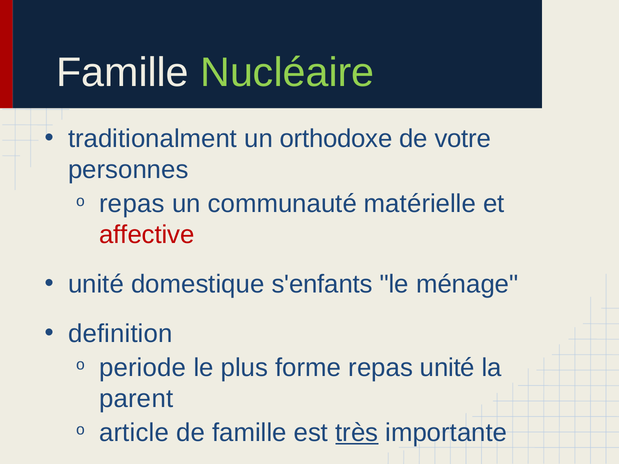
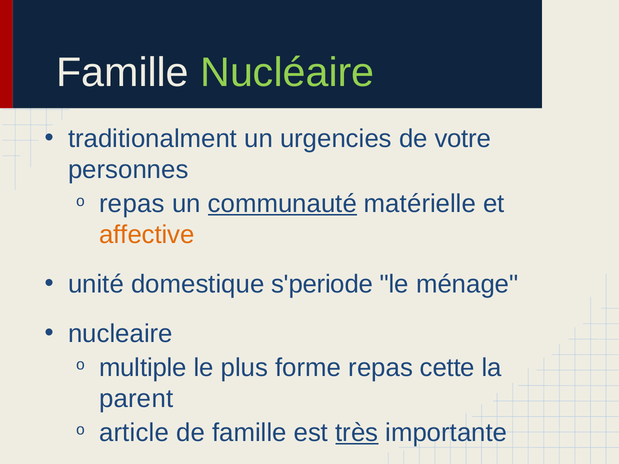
orthodoxe: orthodoxe -> urgencies
communauté underline: none -> present
affective colour: red -> orange
s'enfants: s'enfants -> s'periode
definition: definition -> nucleaire
periode: periode -> multiple
repas unité: unité -> cette
